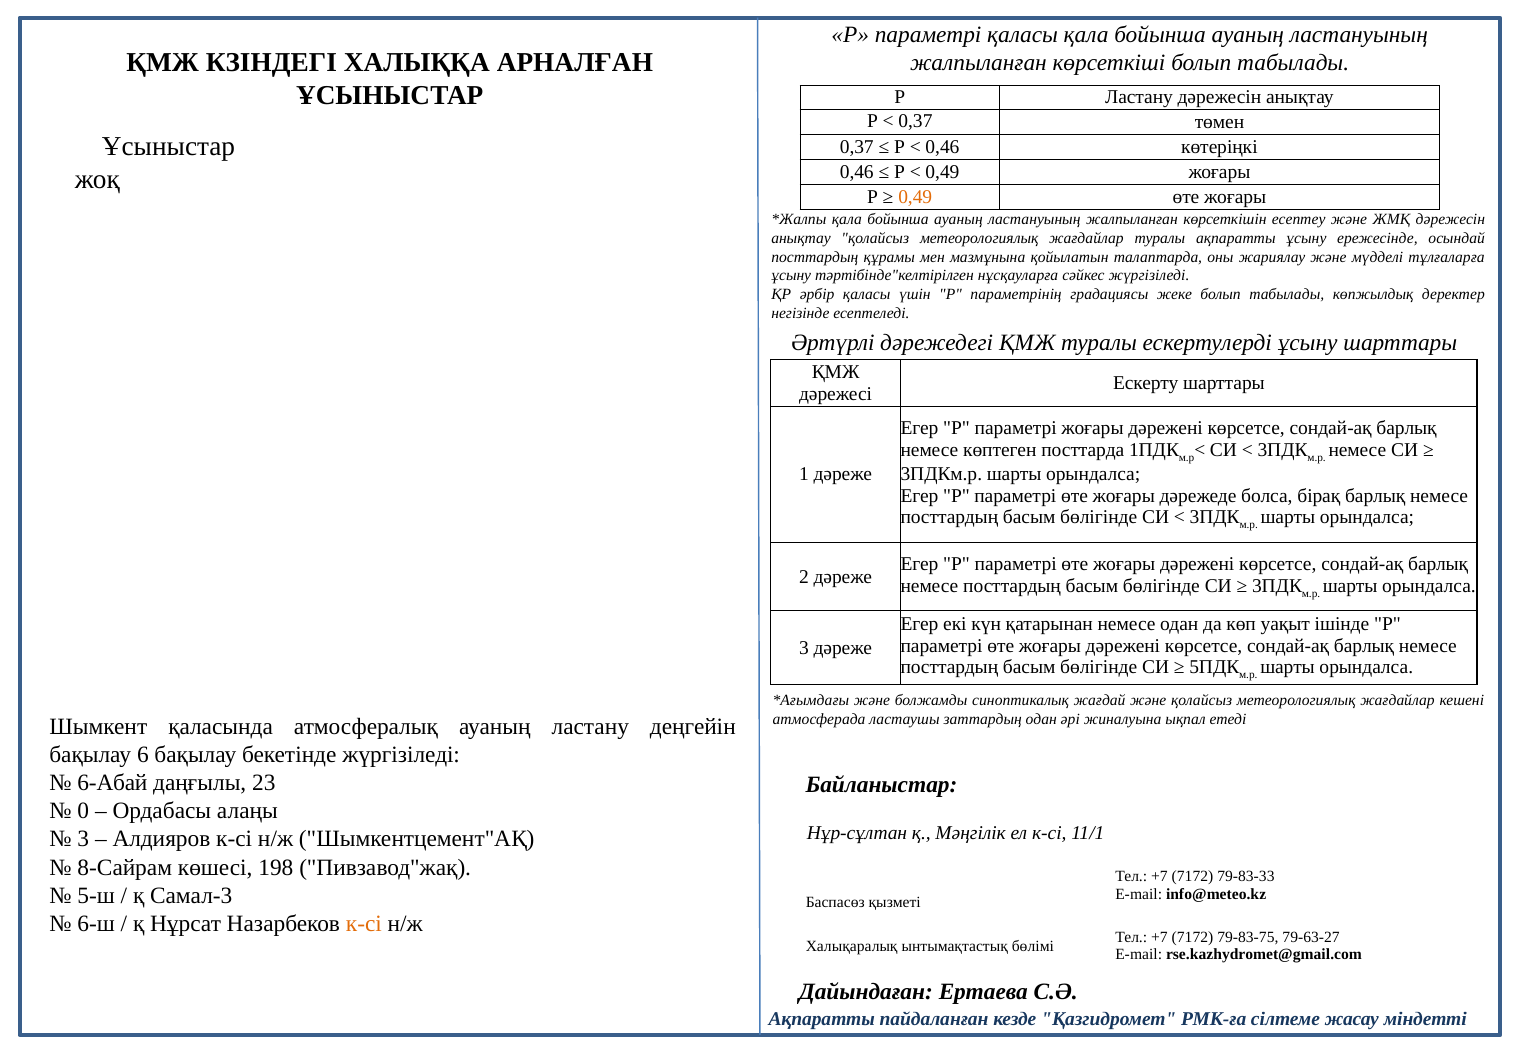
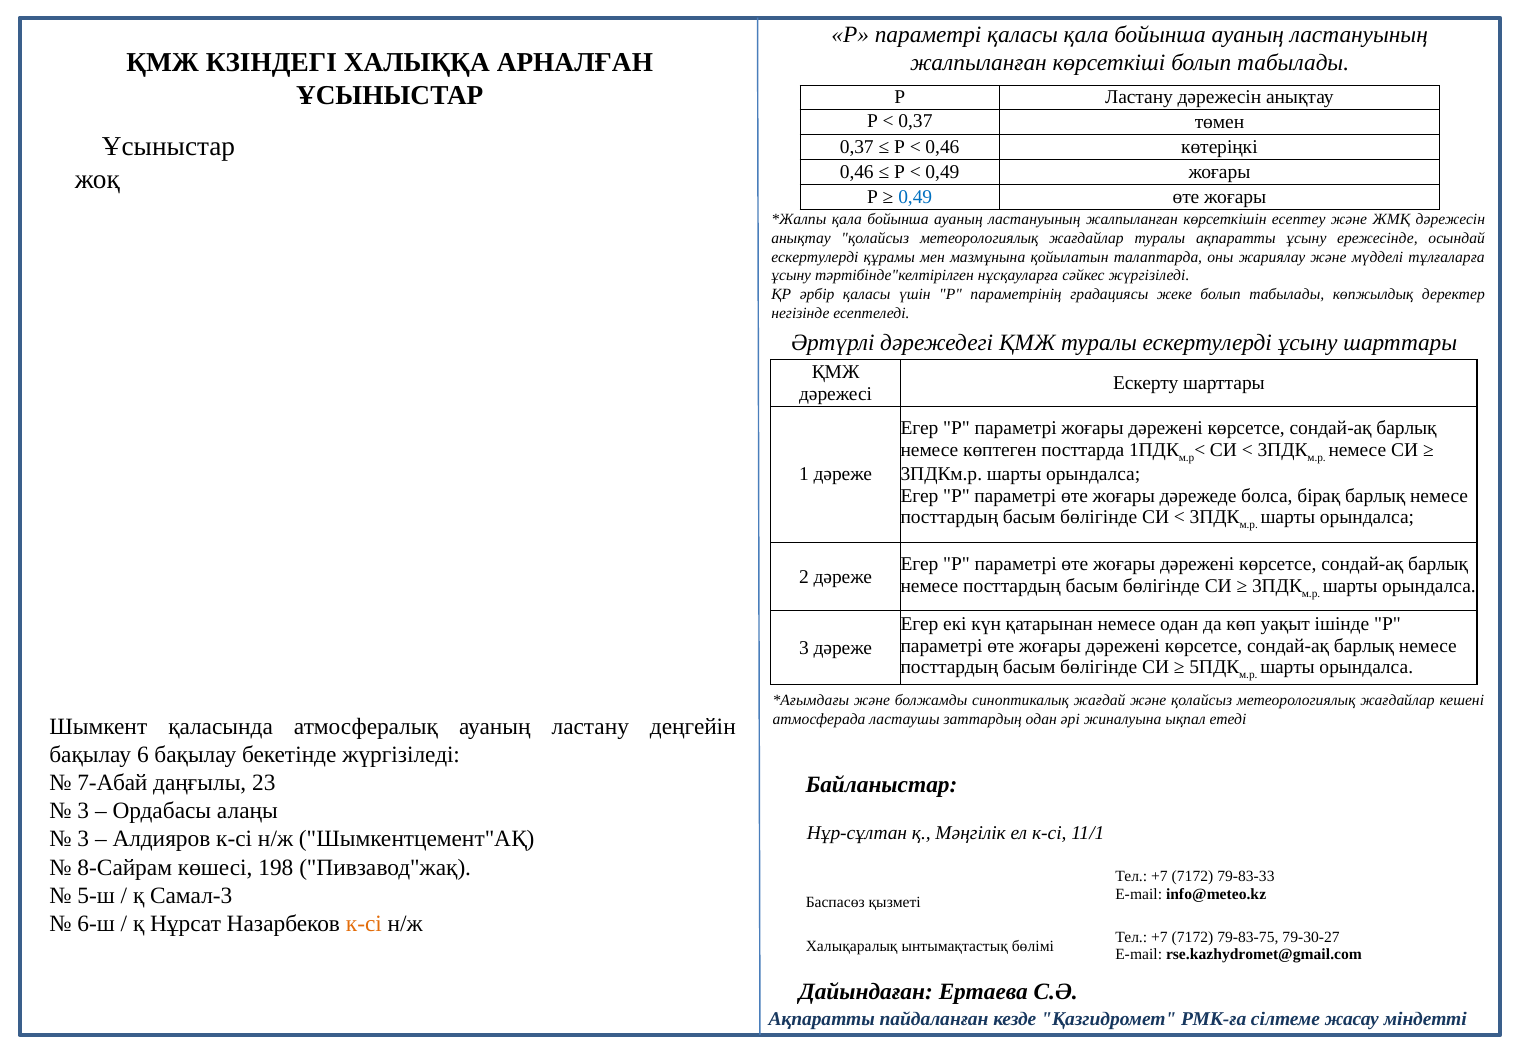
0,49 at (915, 197) colour: orange -> blue
посттардың at (815, 257): посттардың -> ескертулерді
6-Абай: 6-Абай -> 7-Абай
0 at (83, 811): 0 -> 3
79-63-27: 79-63-27 -> 79-30-27
